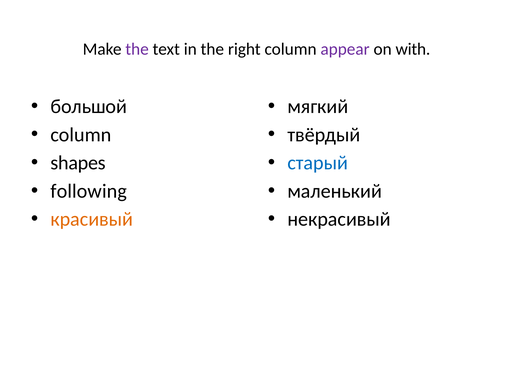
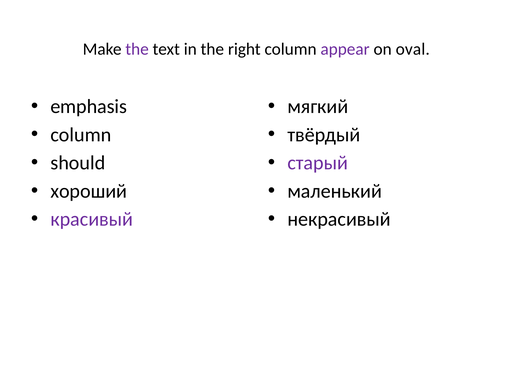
with: with -> oval
большой: большой -> emphasis
shapes: shapes -> should
старый colour: blue -> purple
following: following -> хороший
красивый colour: orange -> purple
